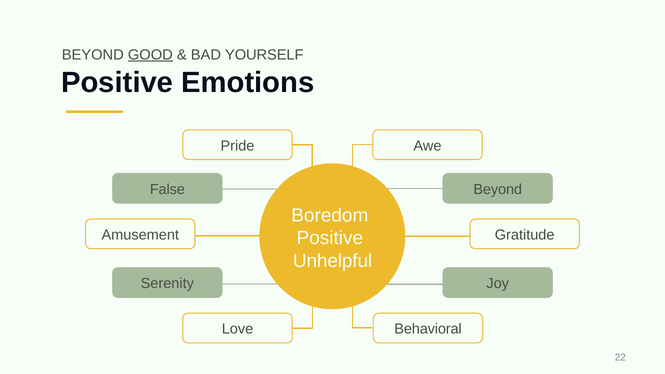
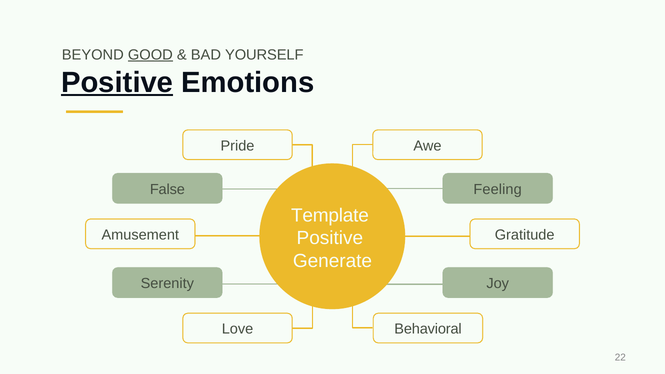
Positive at (117, 83) underline: none -> present
Beyond at (498, 189): Beyond -> Feeling
Boredom: Boredom -> Template
Unhelpful: Unhelpful -> Generate
